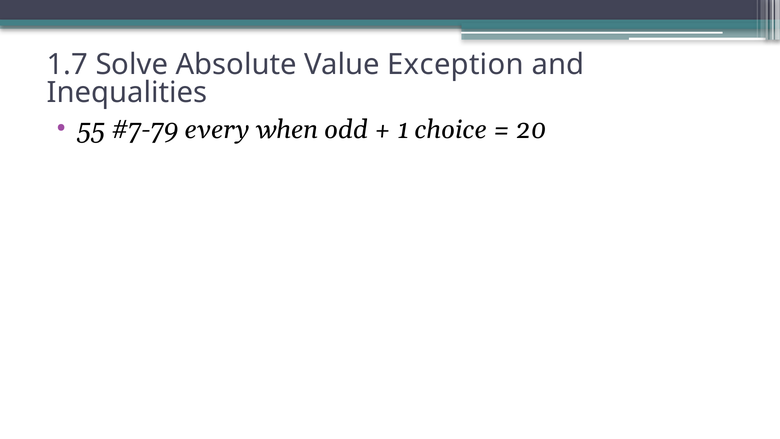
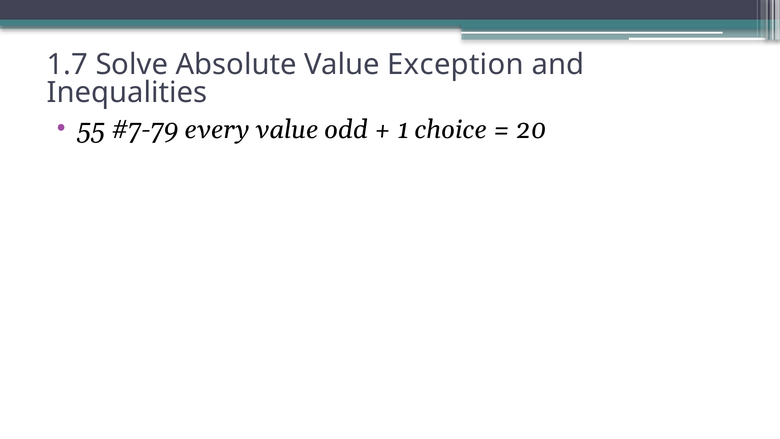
every when: when -> value
